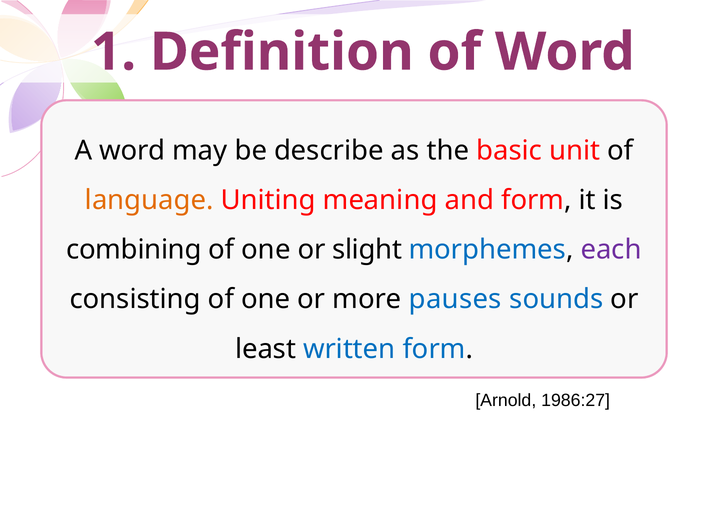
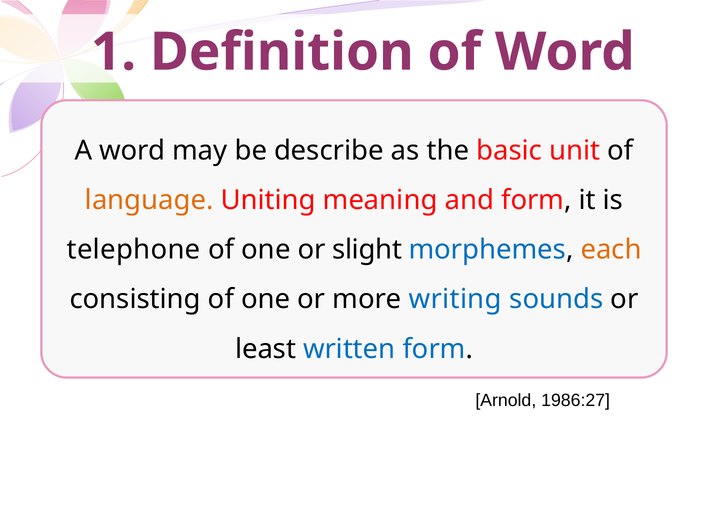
combining: combining -> telephone
each colour: purple -> orange
pauses: pauses -> writing
